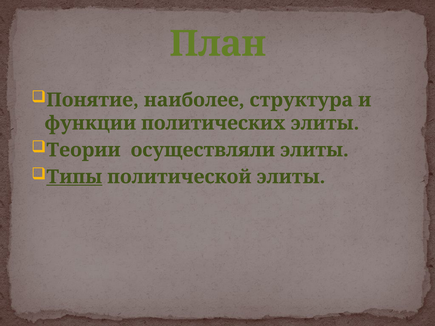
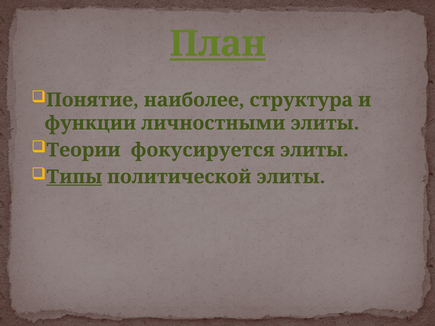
План underline: none -> present
политических: политических -> личностными
осуществляли: осуществляли -> фокусируется
